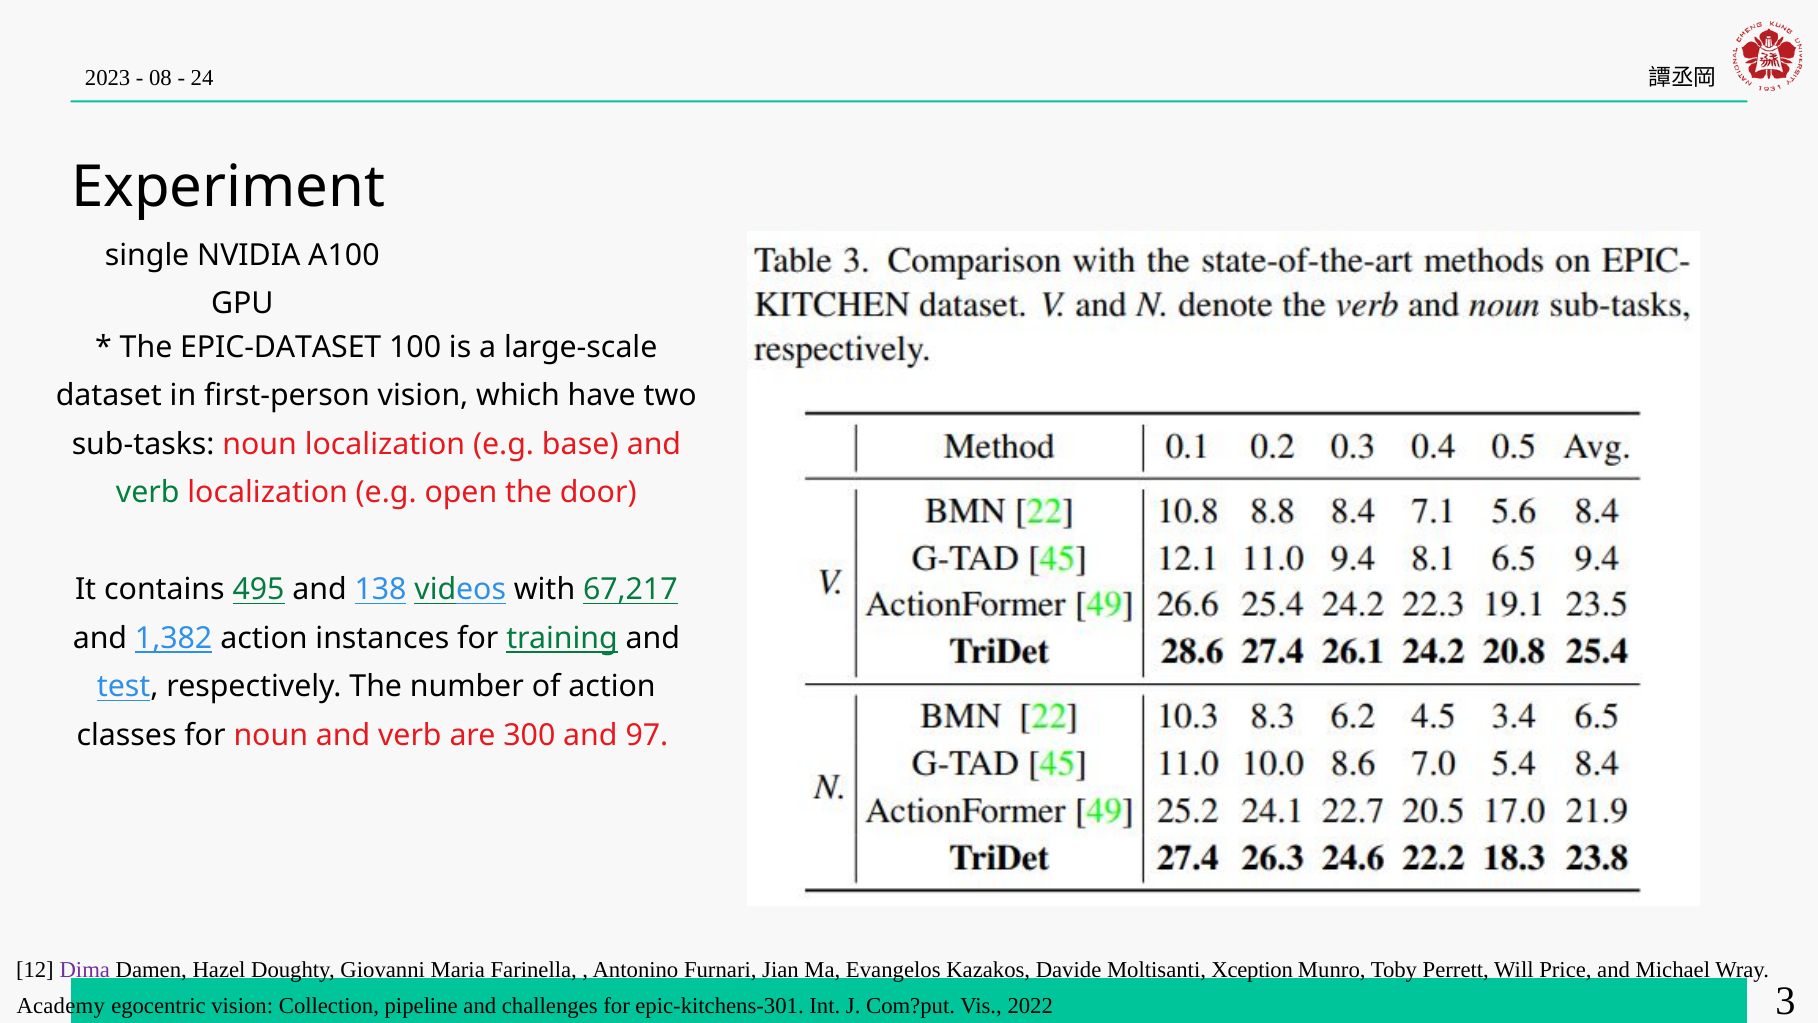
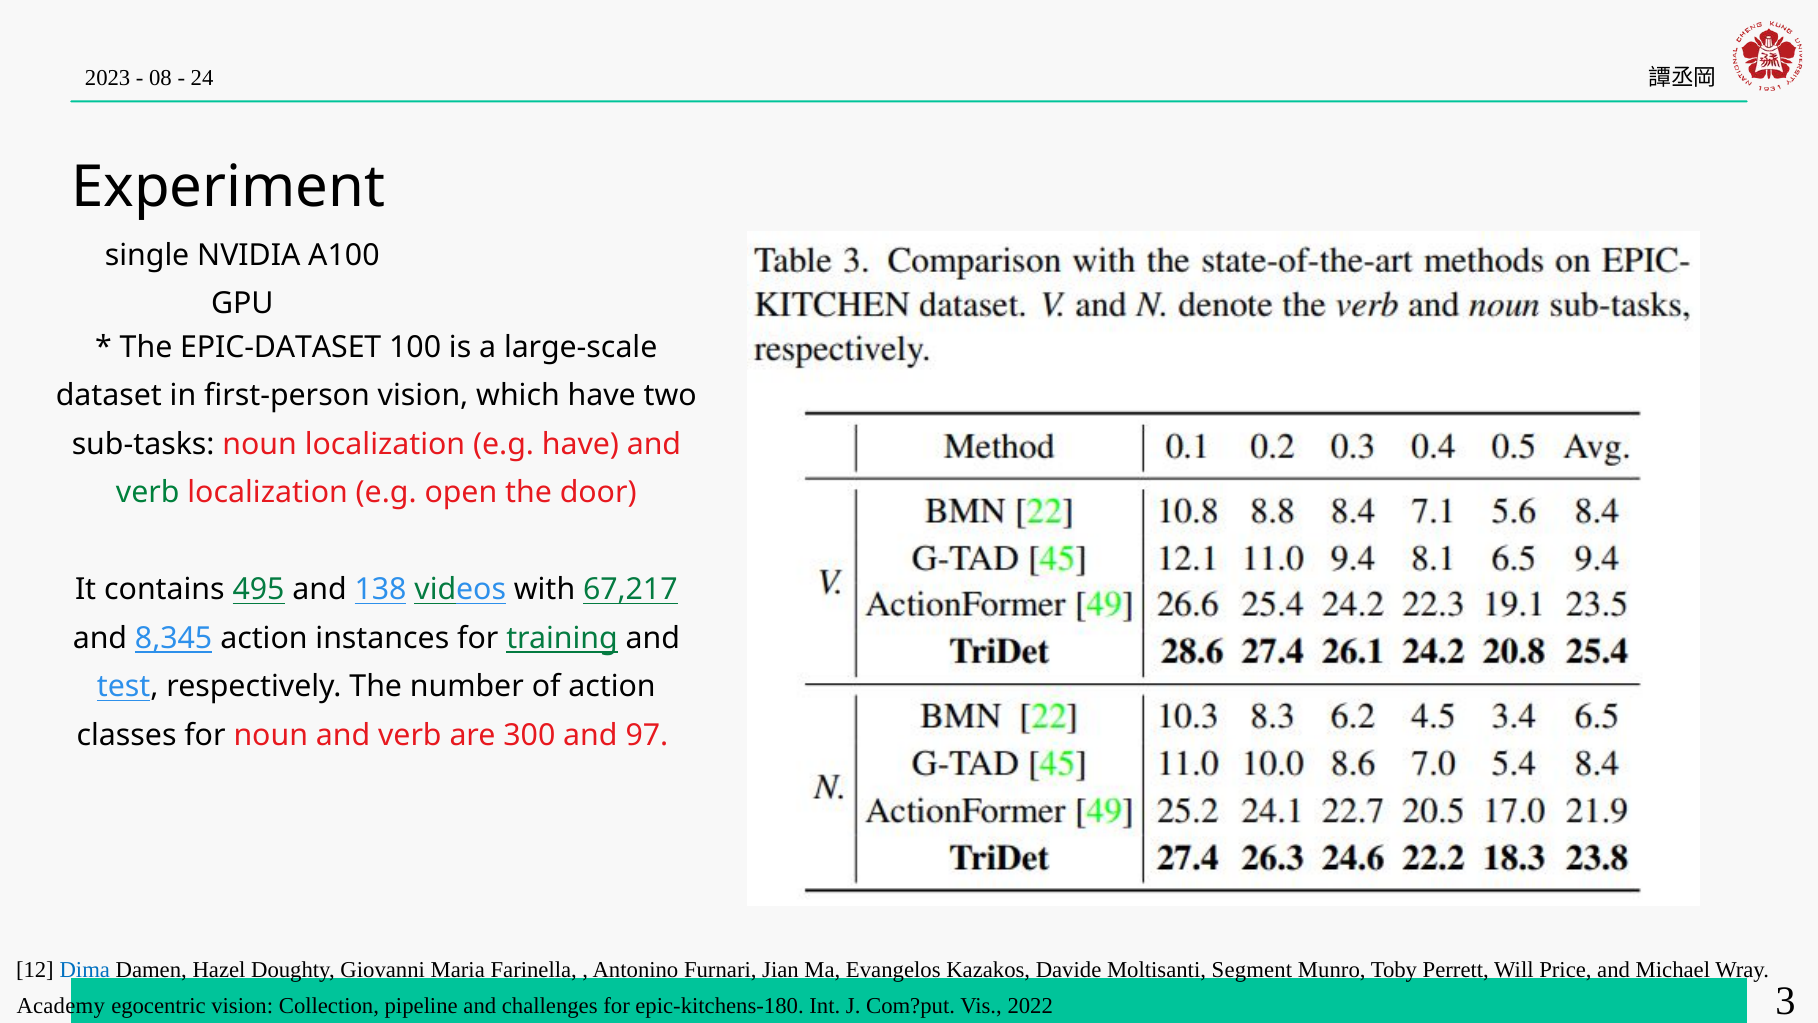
e.g base: base -> have
1,382: 1,382 -> 8,345
Dima colour: purple -> blue
Xception: Xception -> Segment
epic-kitchens-301: epic-kitchens-301 -> epic-kitchens-180
